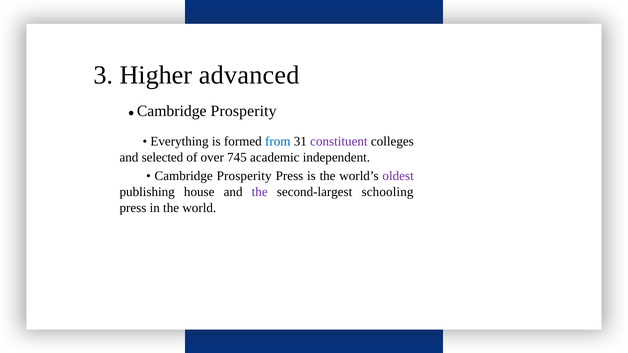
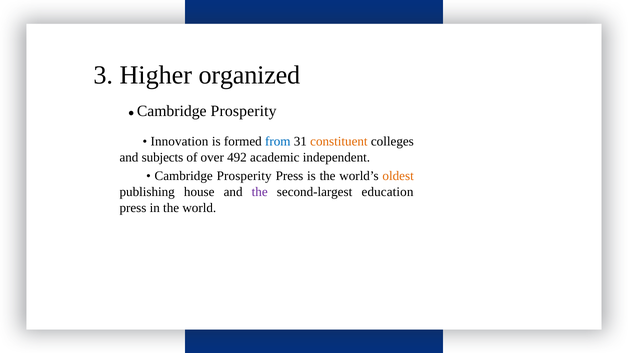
advanced: advanced -> organized
Everything: Everything -> Innovation
constituent colour: purple -> orange
selected: selected -> subjects
745: 745 -> 492
oldest colour: purple -> orange
schooling: schooling -> education
